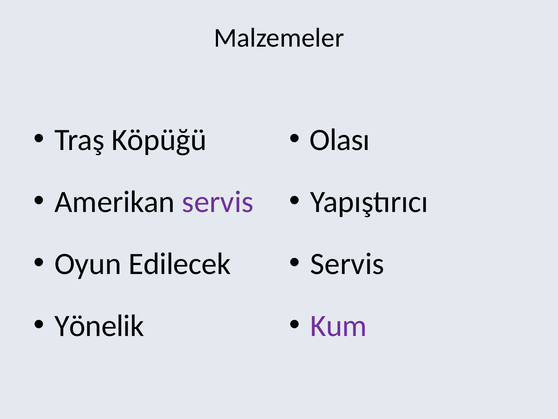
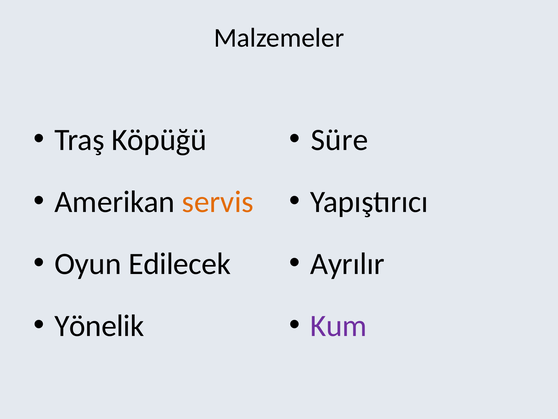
Olası: Olası -> Süre
servis at (218, 202) colour: purple -> orange
Servis at (347, 264): Servis -> Ayrılır
